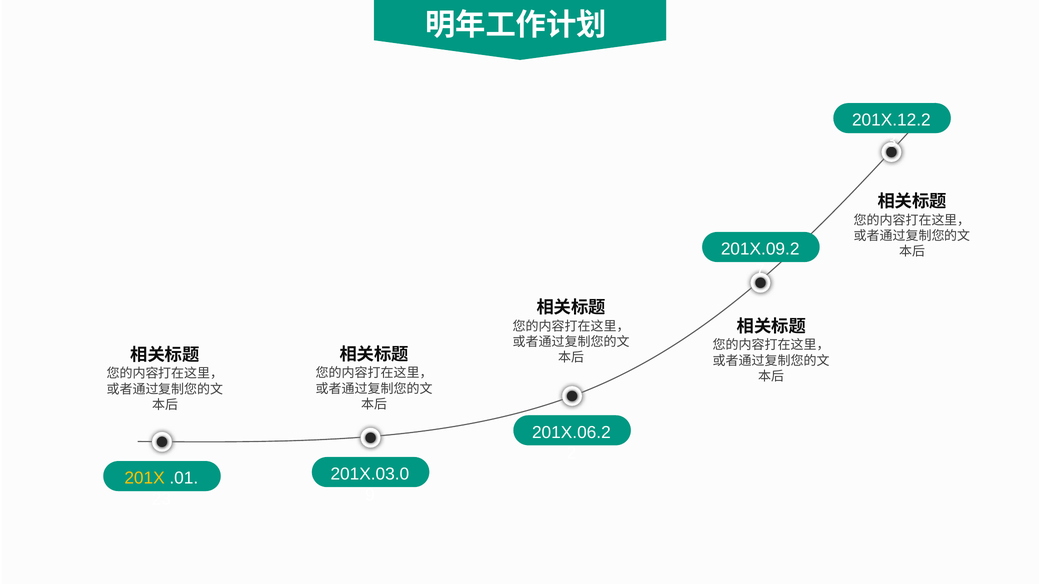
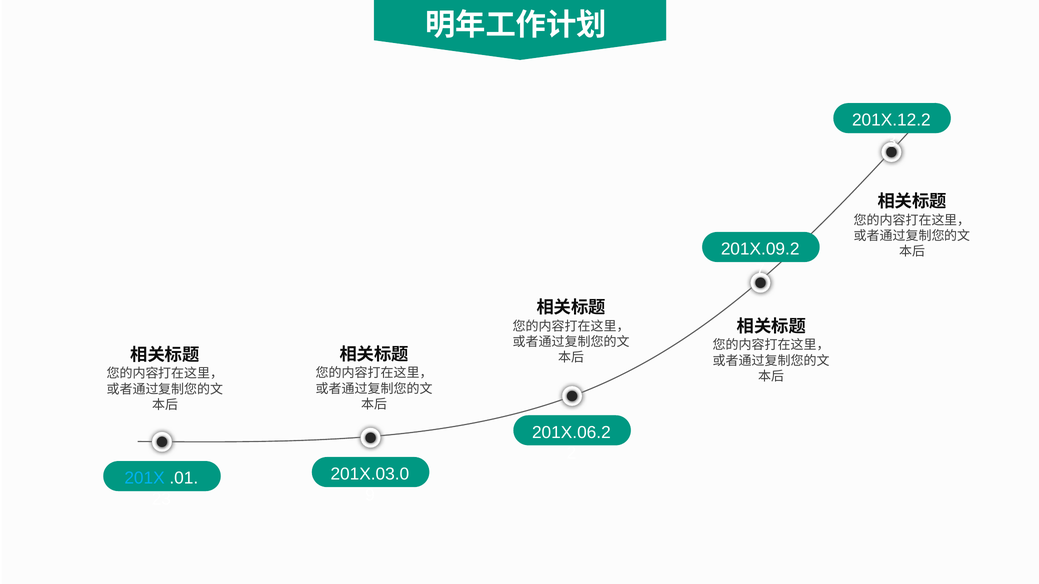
201X colour: yellow -> light blue
